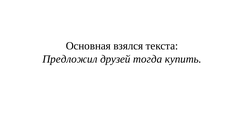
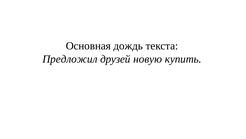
взялся: взялся -> дождь
тогда: тогда -> новую
